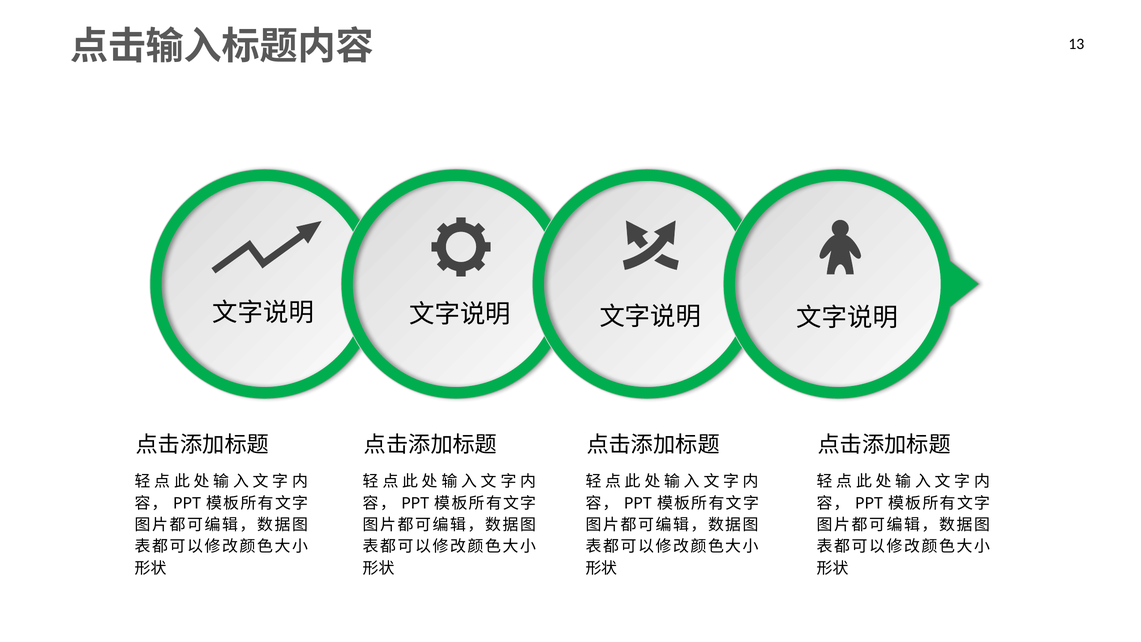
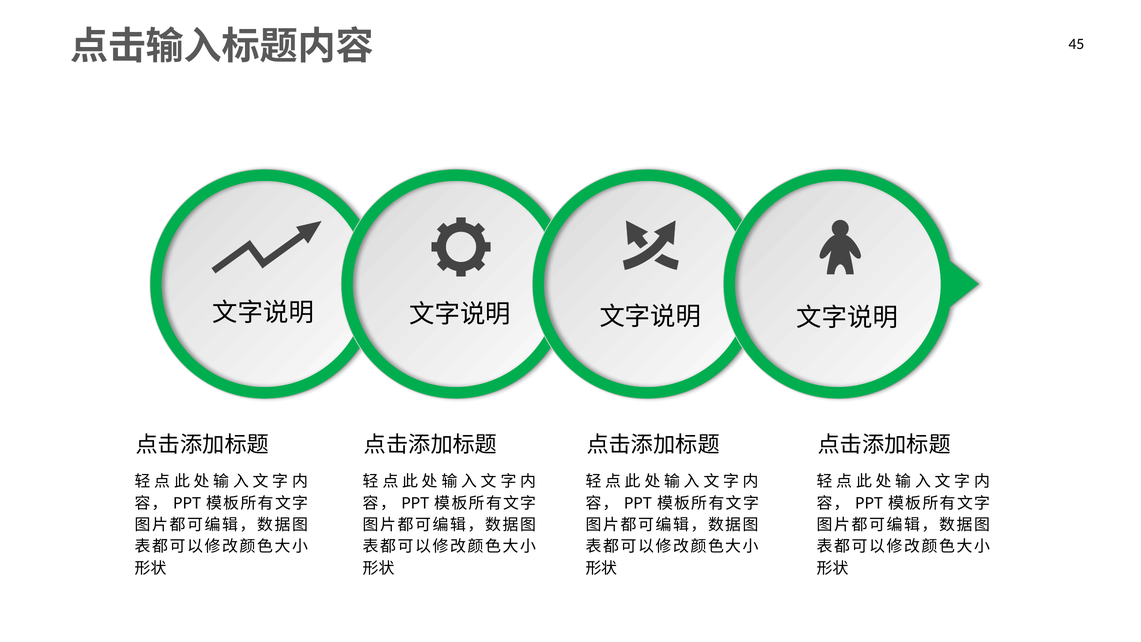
13: 13 -> 45
